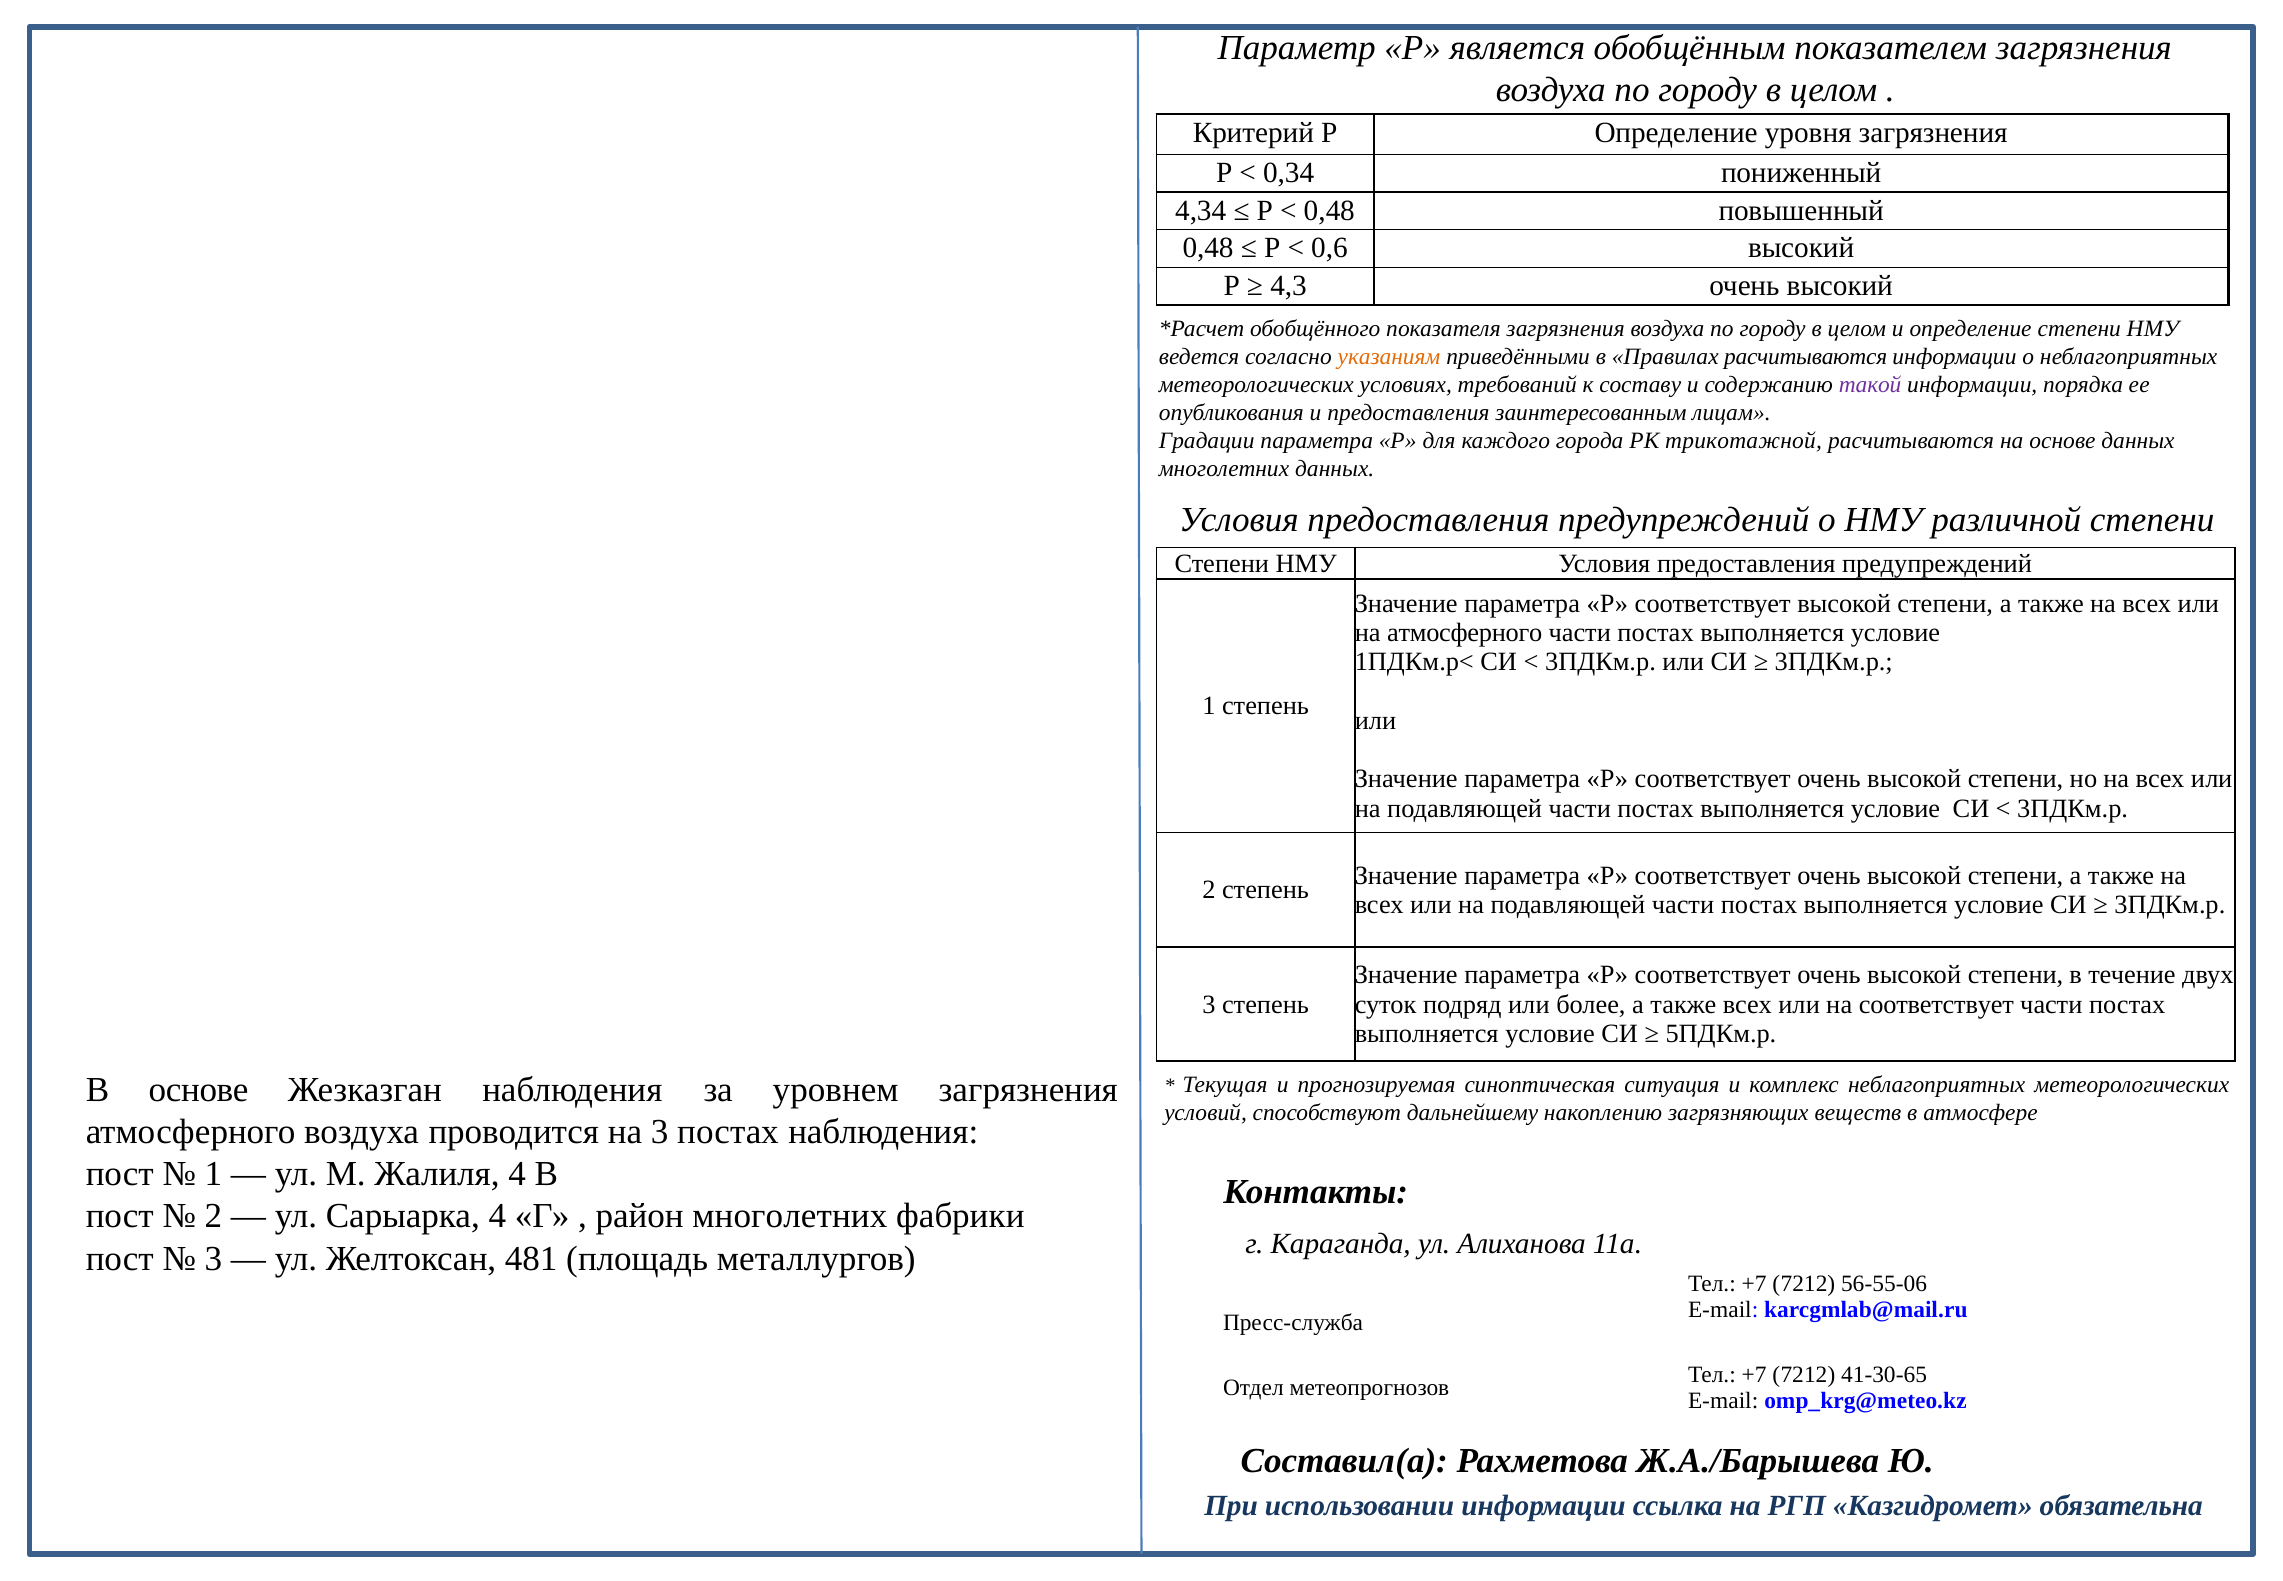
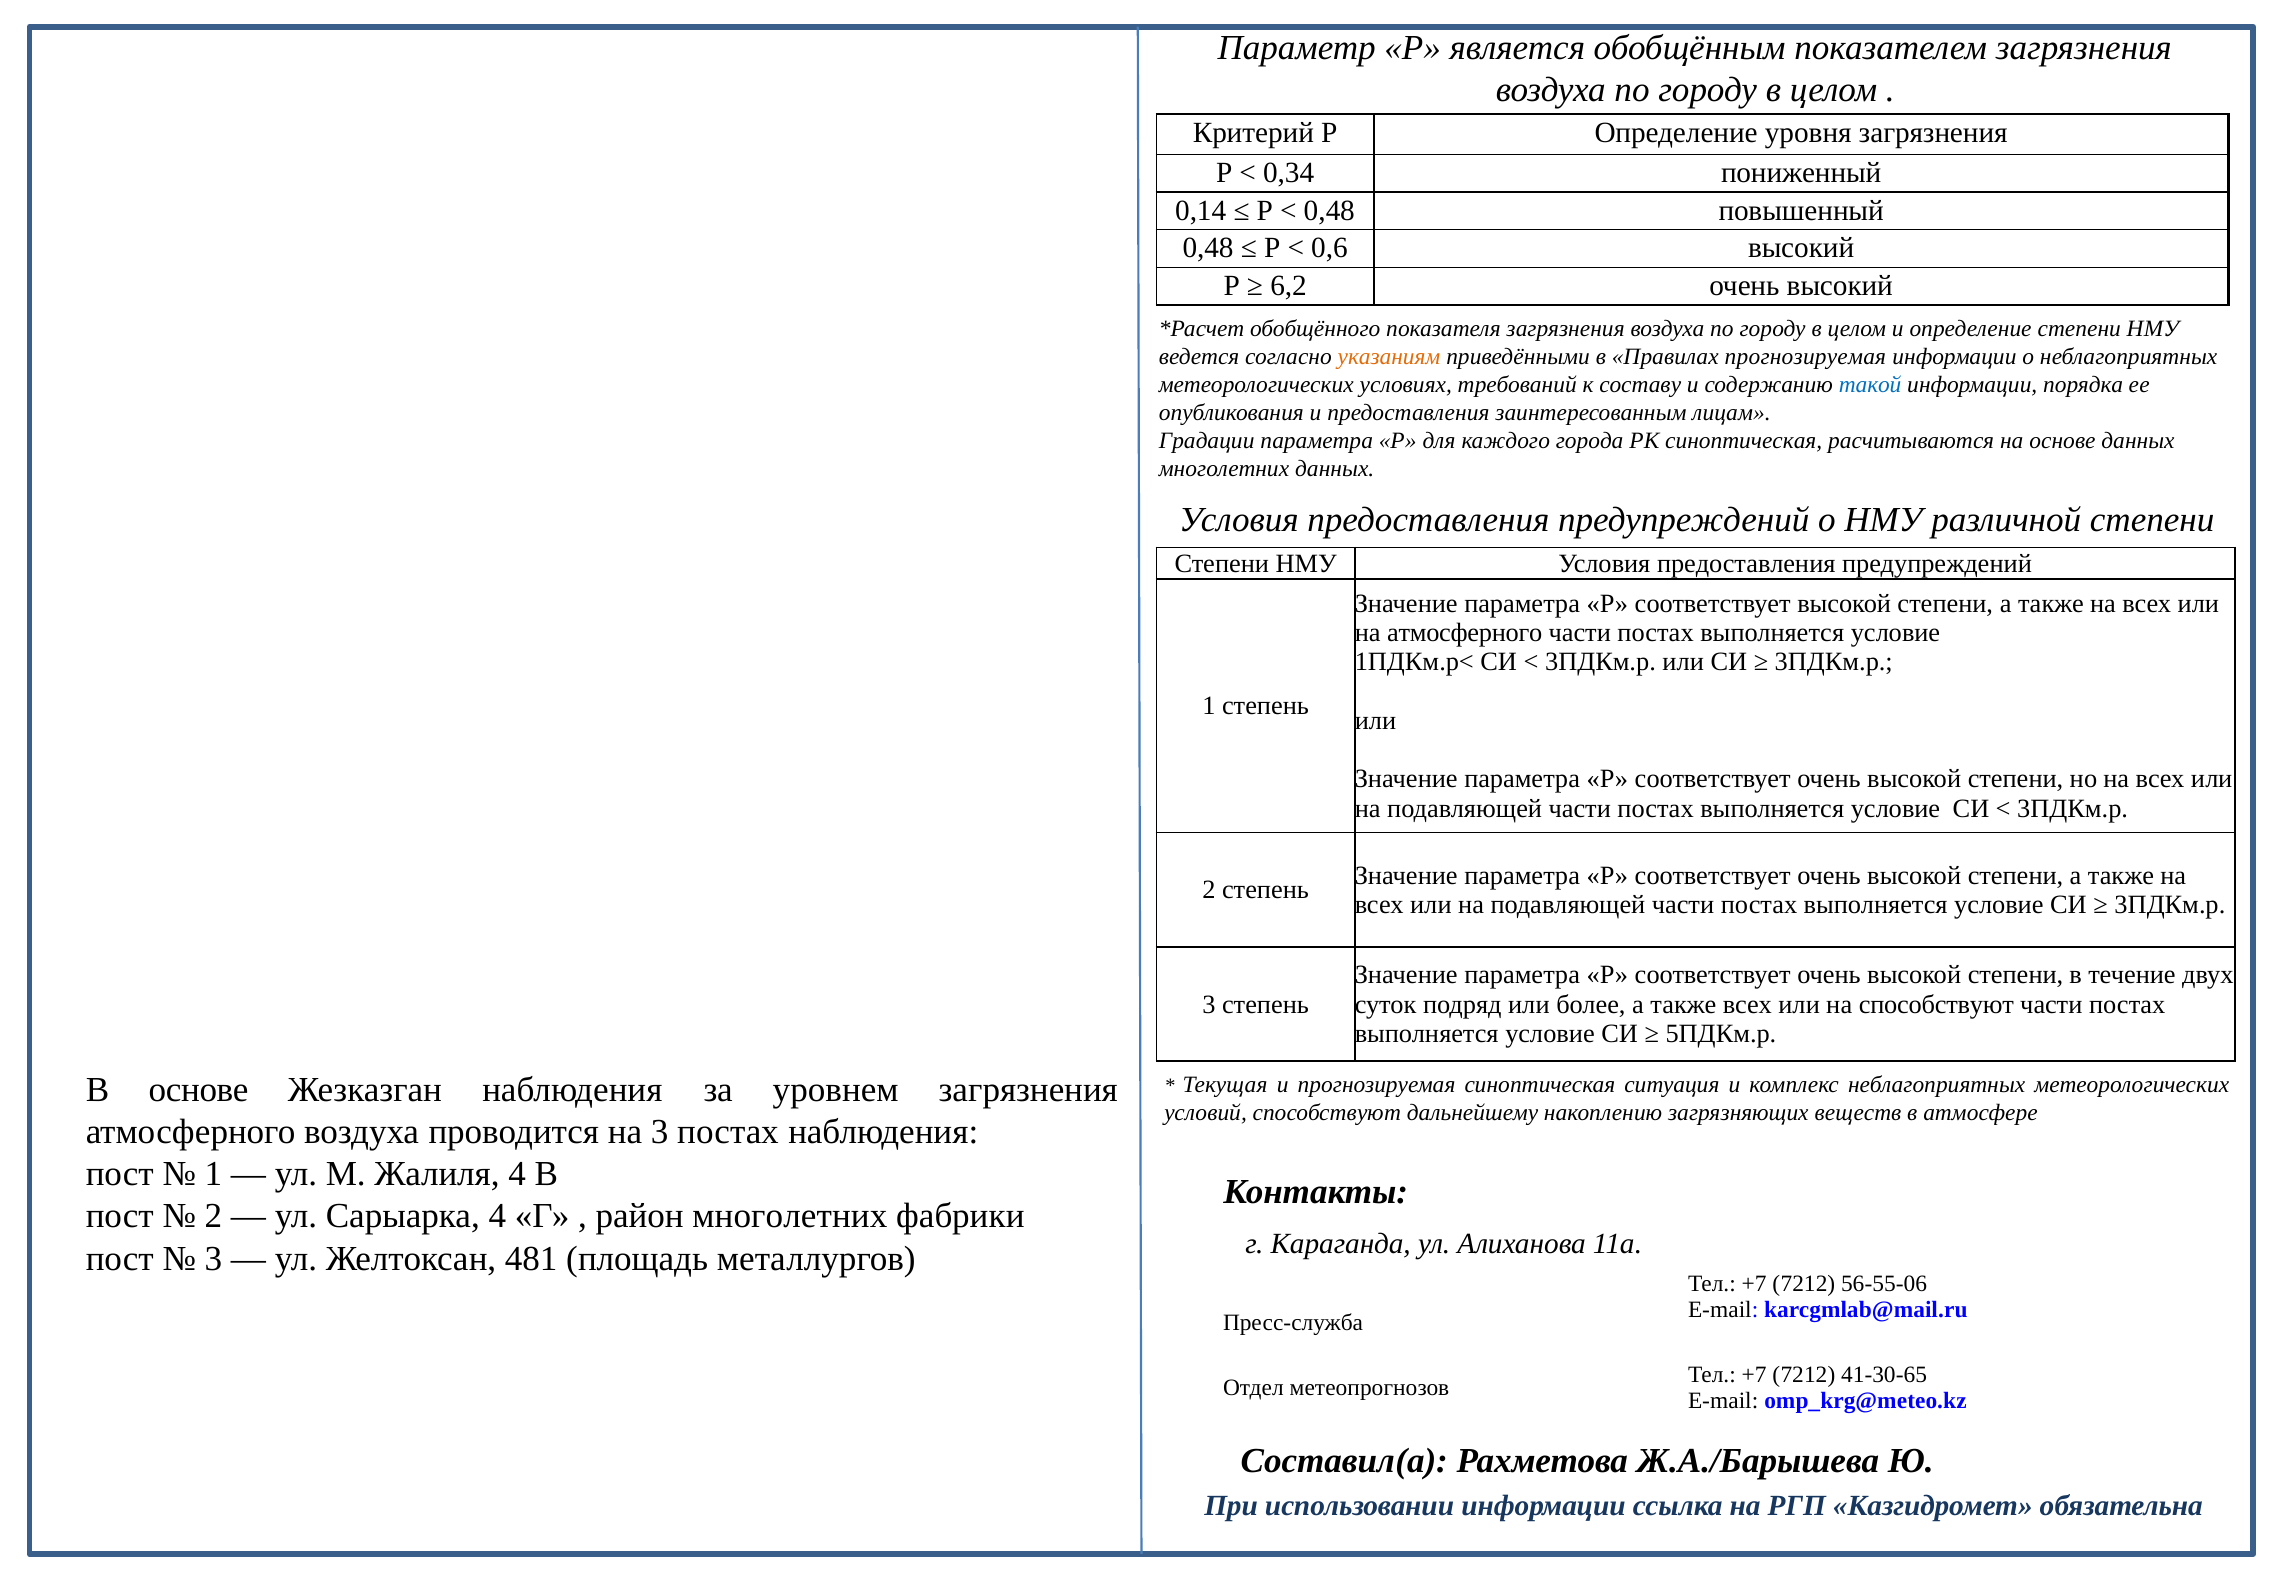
4,34: 4,34 -> 0,14
4,3: 4,3 -> 6,2
Правилах расчитываются: расчитываются -> прогнозируемая
такой colour: purple -> blue
РК трикотажной: трикотажной -> синоптическая
на соответствует: соответствует -> способствуют
